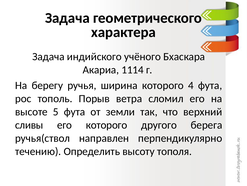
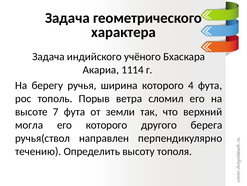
5: 5 -> 7
сливы: сливы -> могла
